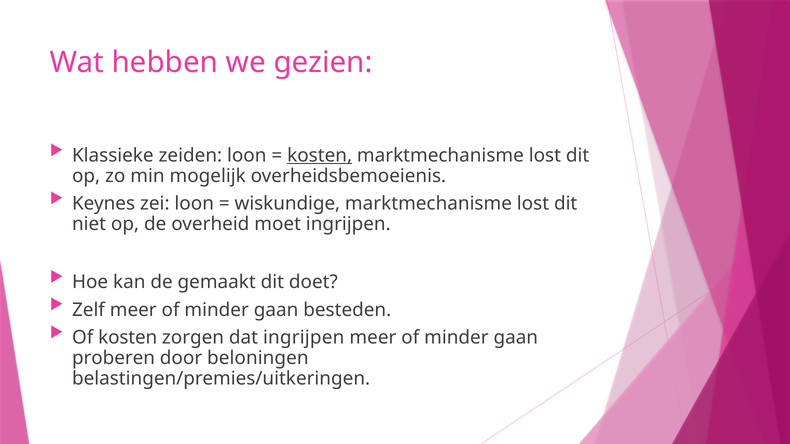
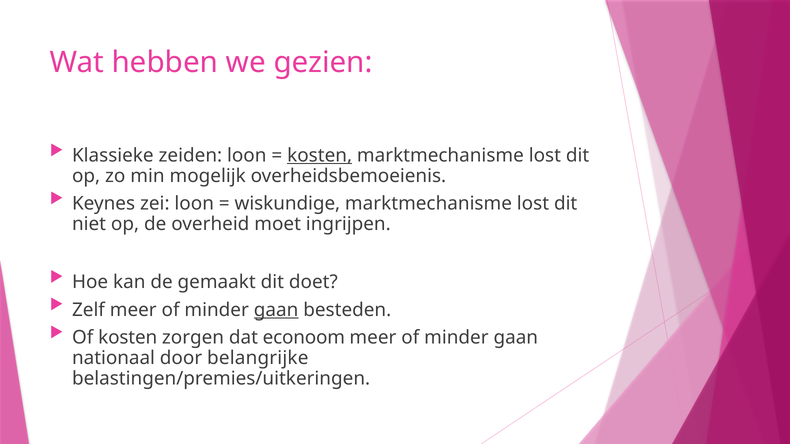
gaan at (276, 310) underline: none -> present
dat ingrijpen: ingrijpen -> econoom
proberen: proberen -> nationaal
beloningen: beloningen -> belangrijke
